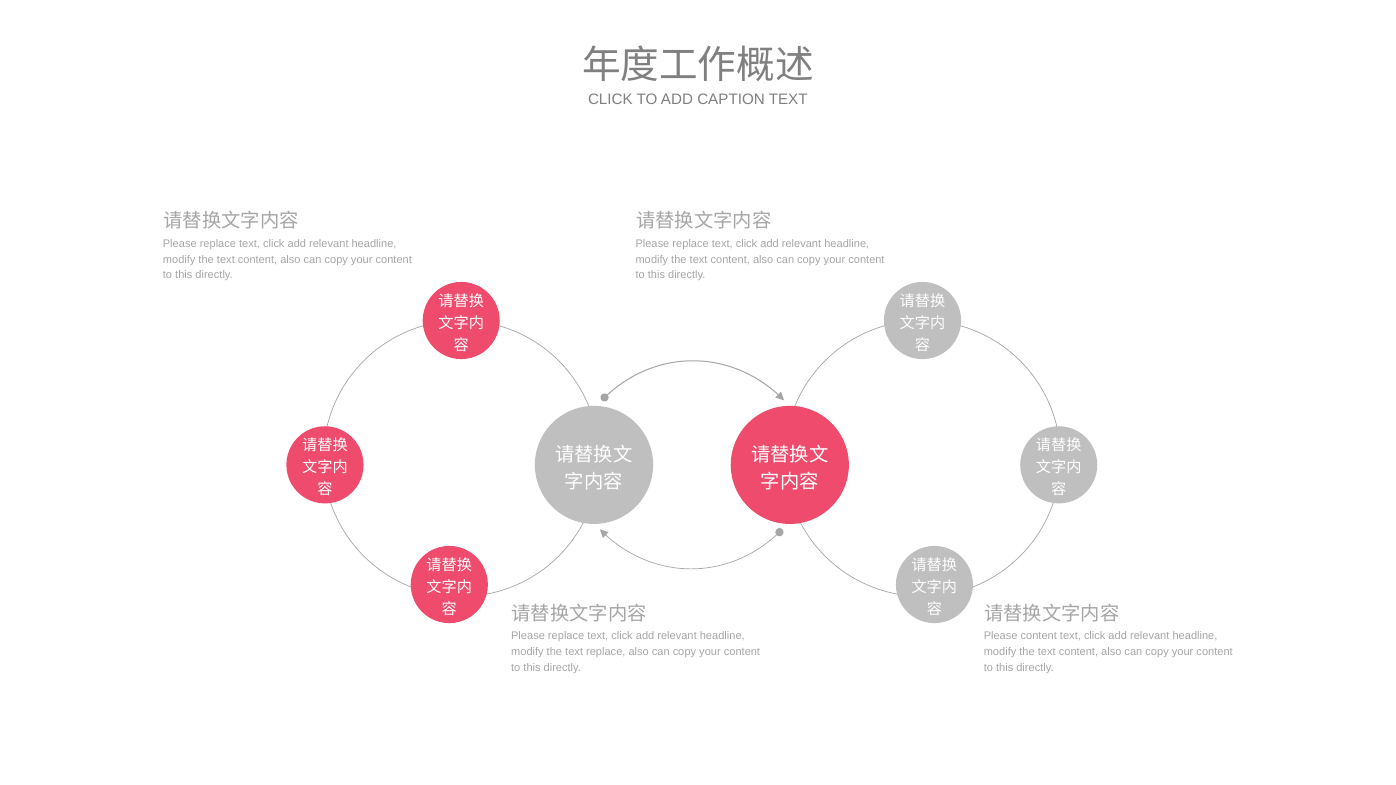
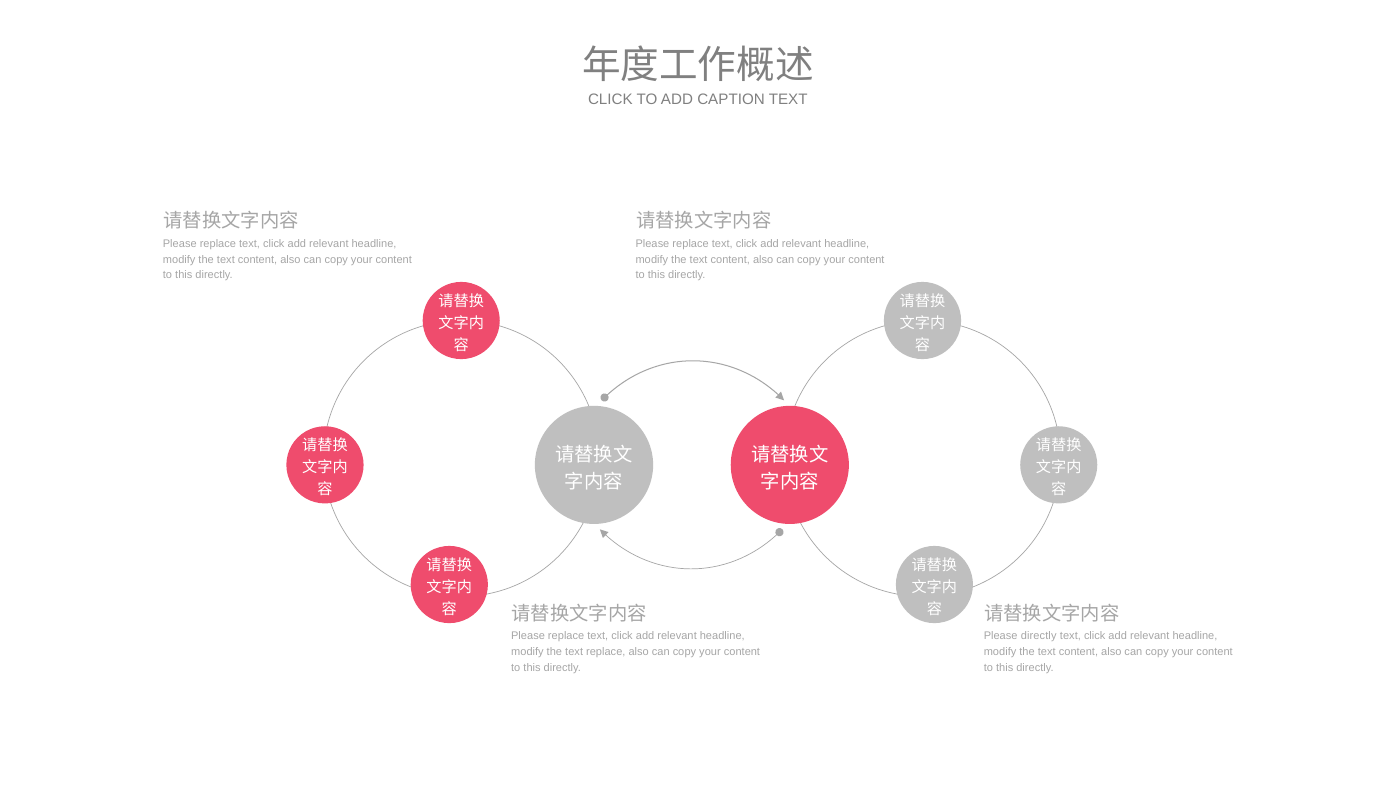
Please content: content -> directly
